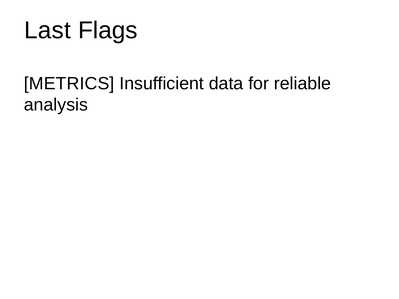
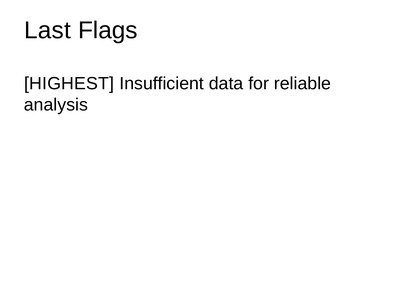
METRICS: METRICS -> HIGHEST
